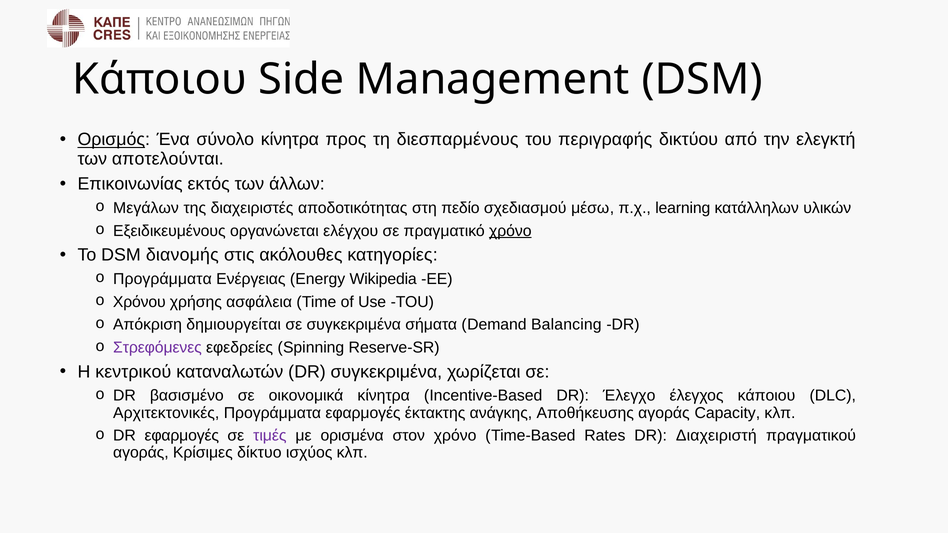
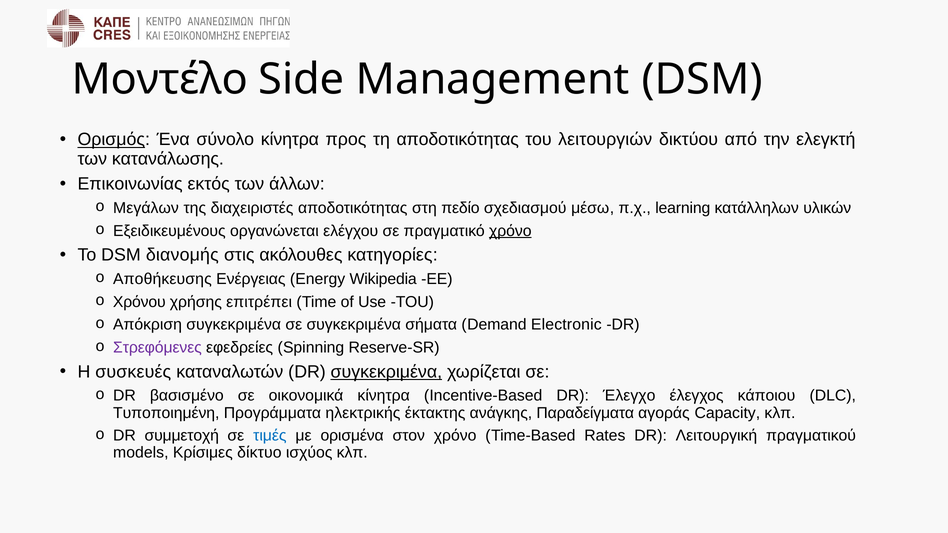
Κάποιου at (160, 80): Κάποιου -> Μοντέλο
τη διεσπαρμένους: διεσπαρμένους -> αποδοτικότητας
περιγραφής: περιγραφής -> λειτουργιών
αποτελούνται: αποτελούνται -> κατανάλωσης
Προγράμματα at (162, 279): Προγράμματα -> Αποθήκευσης
ασφάλεια: ασφάλεια -> επιτρέπει
Απόκριση δημιουργείται: δημιουργείται -> συγκεκριμένα
Balancing: Balancing -> Electronic
κεντρικού: κεντρικού -> συσκευές
συγκεκριμένα at (386, 372) underline: none -> present
Αρχιτεκτονικές: Αρχιτεκτονικές -> Τυποποιημένη
Προγράμματα εφαρμογές: εφαρμογές -> ηλεκτρικής
Αποθήκευσης: Αποθήκευσης -> Παραδείγματα
DR εφαρμογές: εφαρμογές -> συμμετοχή
τιμές colour: purple -> blue
Διαχειριστή: Διαχειριστή -> Λειτουργική
αγοράς at (141, 453): αγοράς -> models
